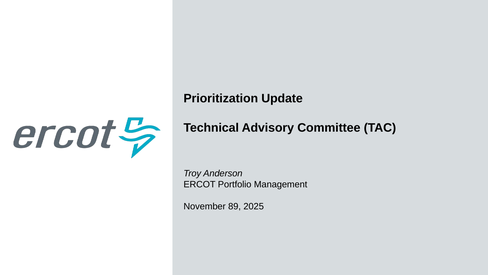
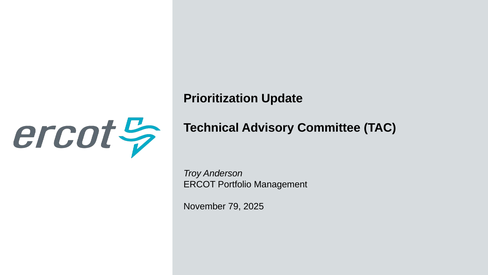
89: 89 -> 79
